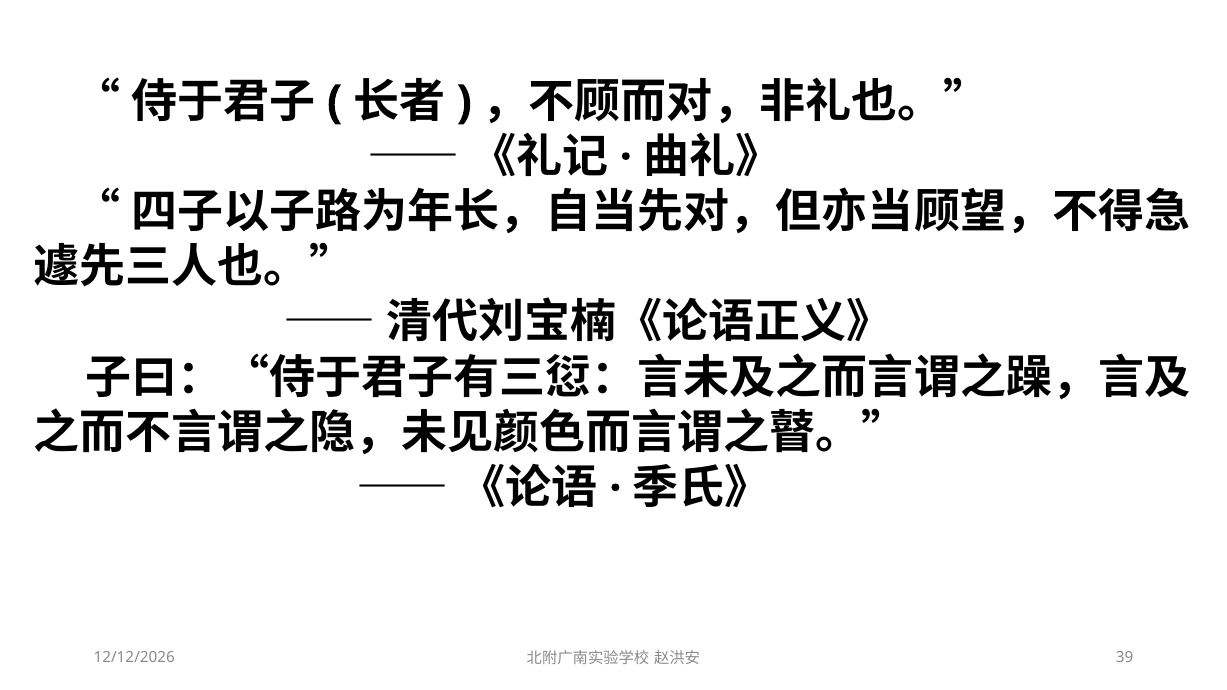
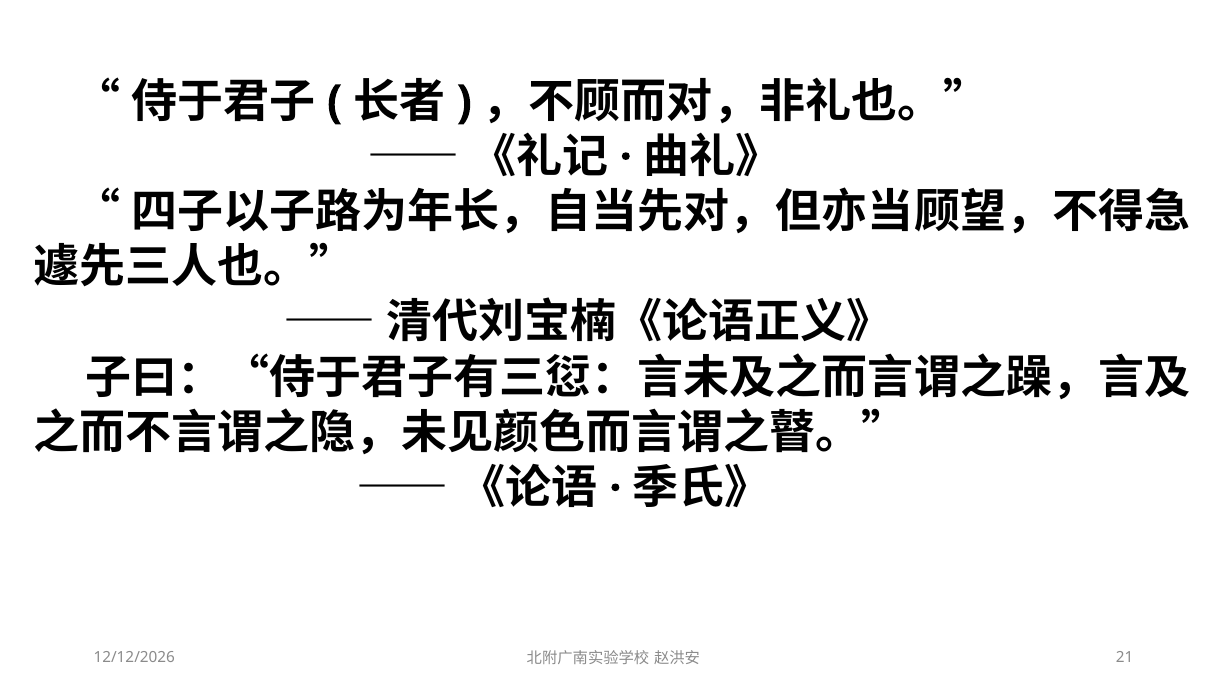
39: 39 -> 21
